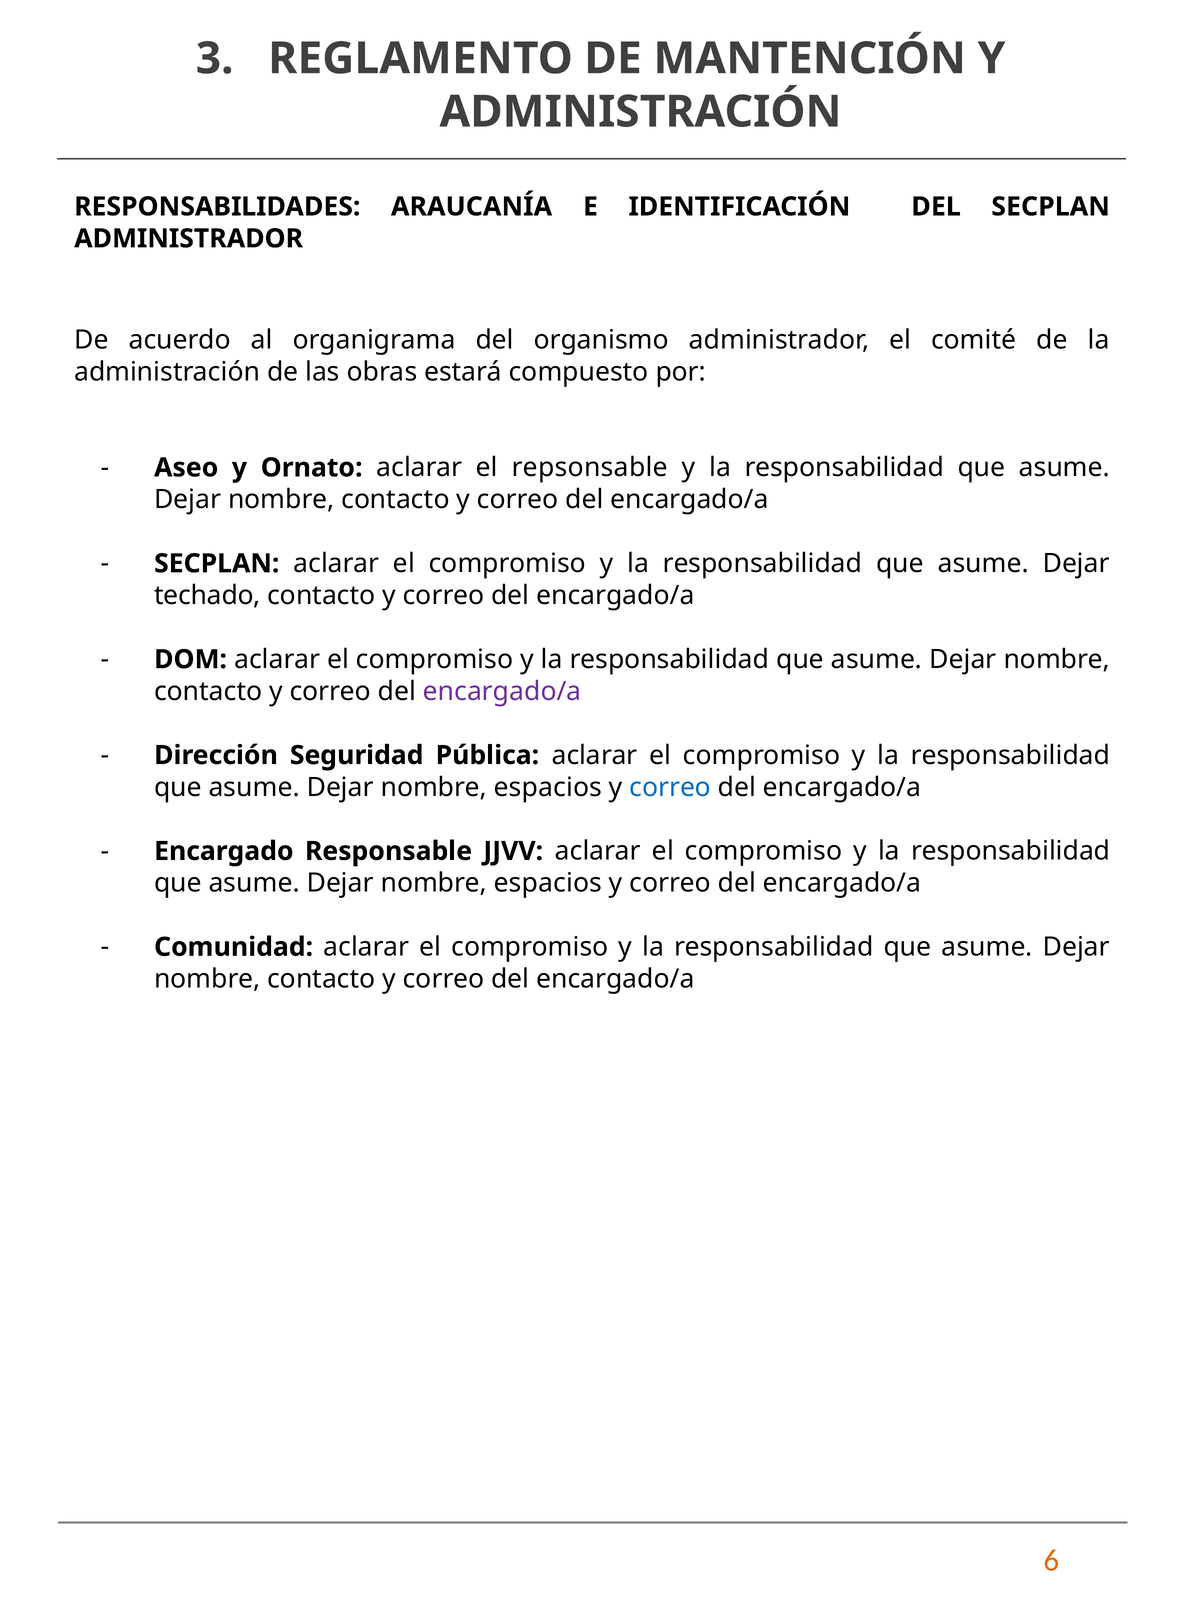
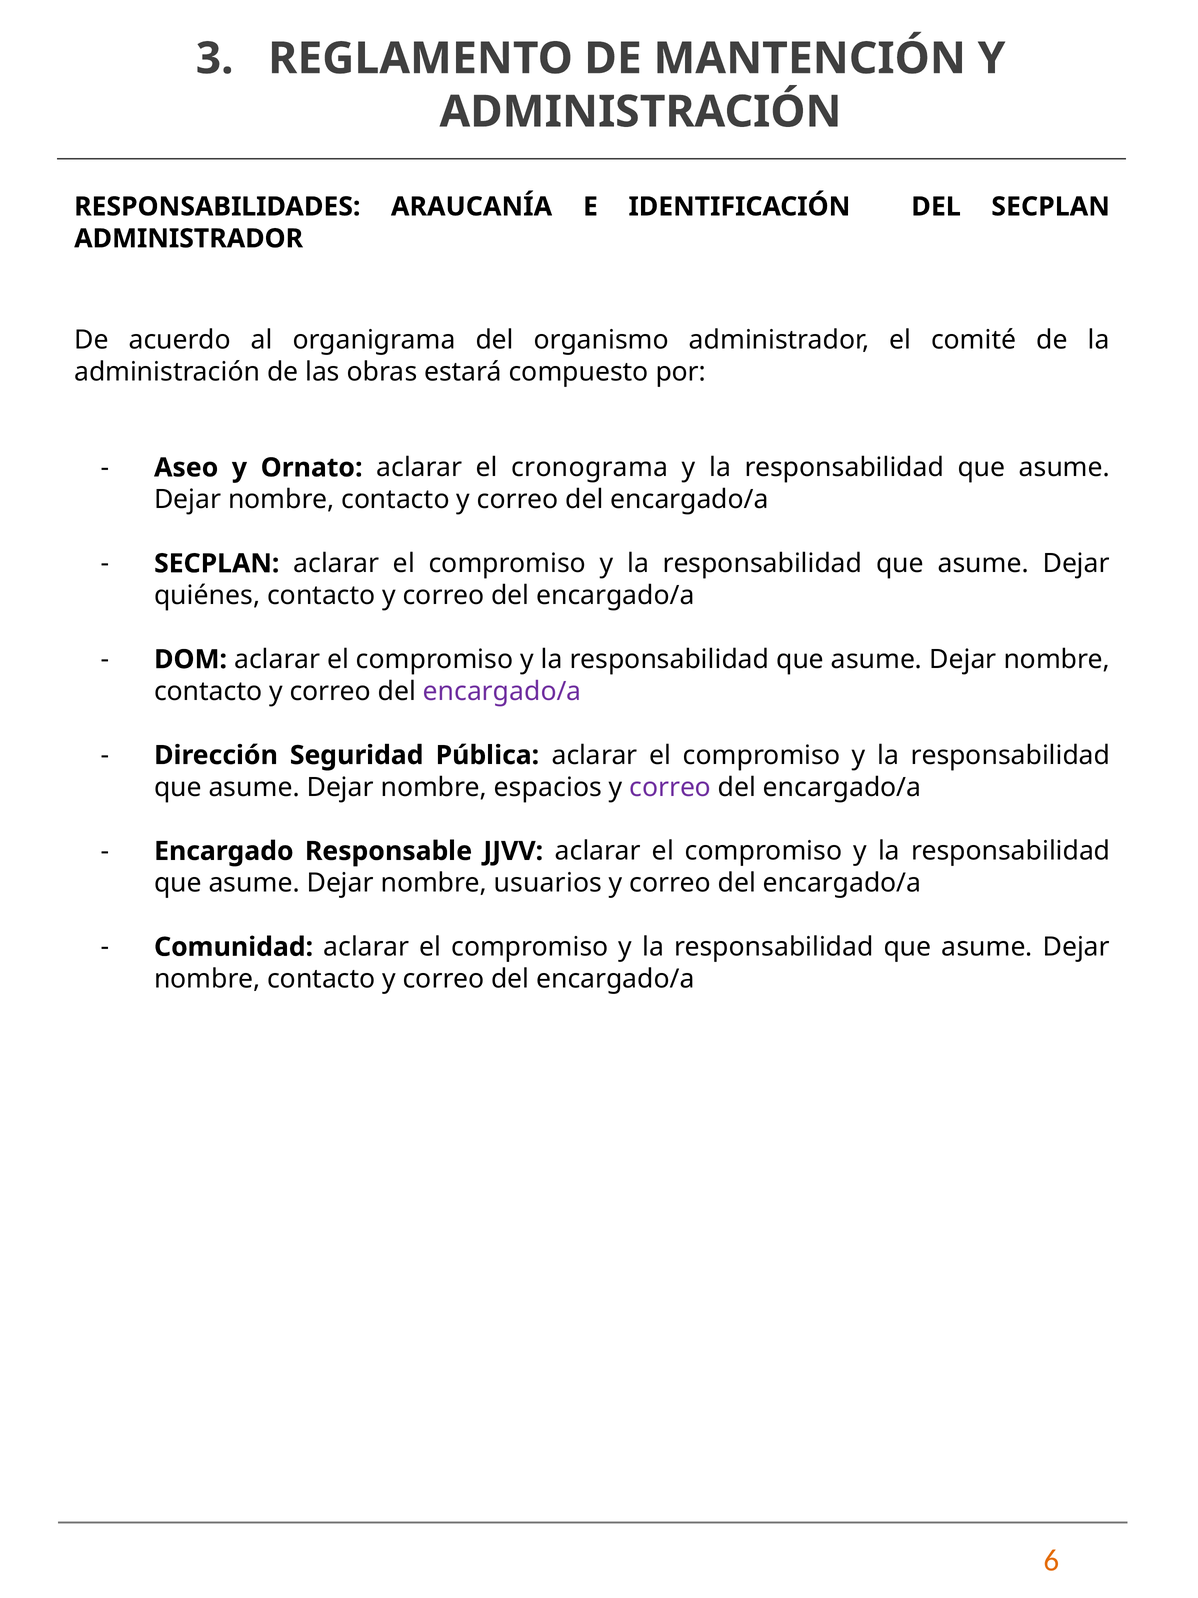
repsonsable: repsonsable -> cronograma
techado: techado -> quiénes
correo at (670, 787) colour: blue -> purple
espacios at (548, 883): espacios -> usuarios
